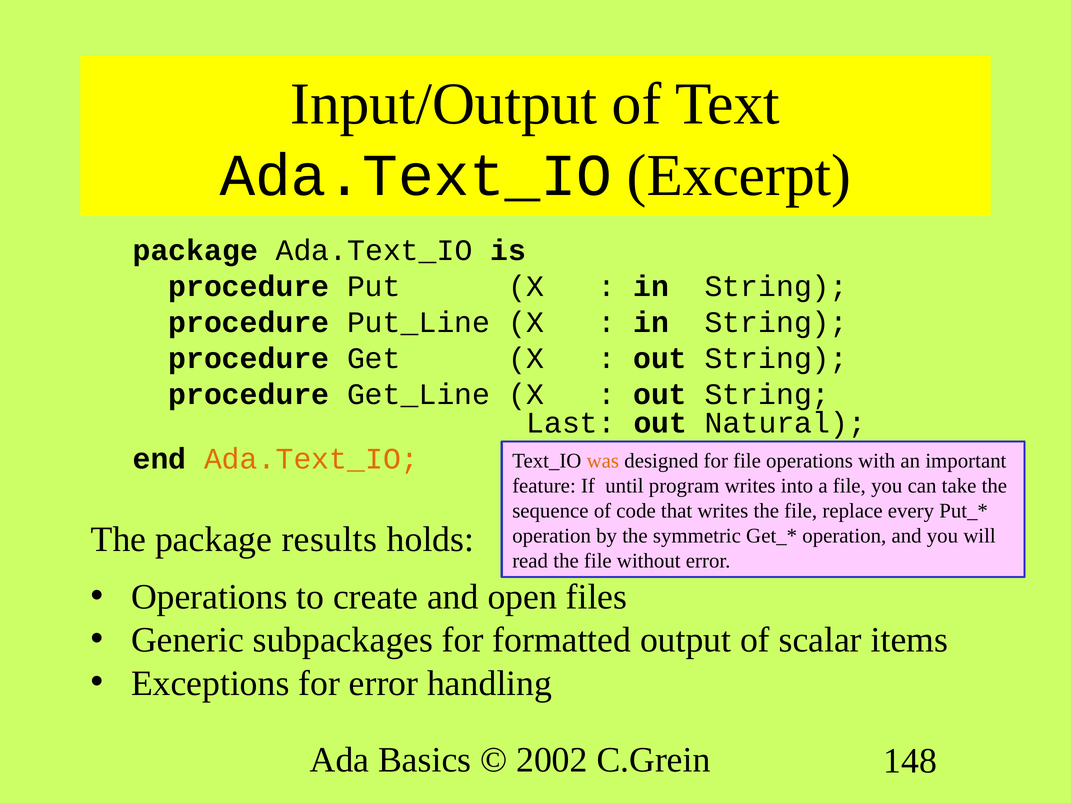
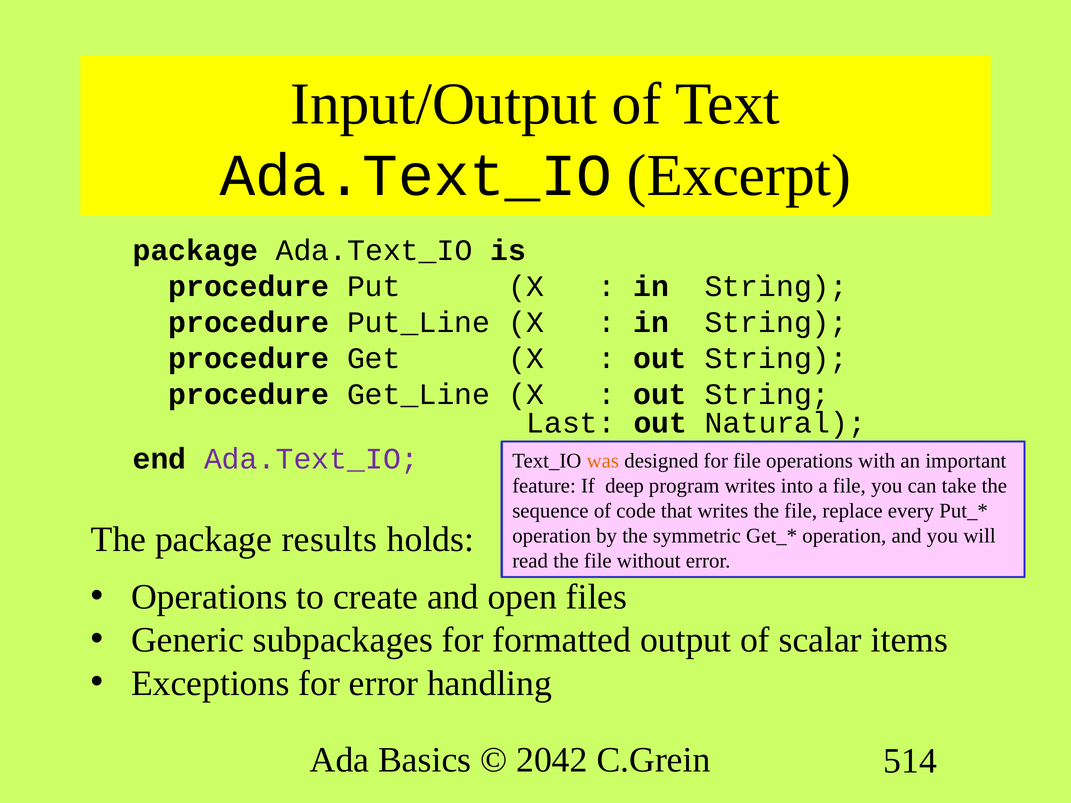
Ada.Text_IO at (311, 459) colour: orange -> purple
until: until -> deep
2002: 2002 -> 2042
148: 148 -> 514
